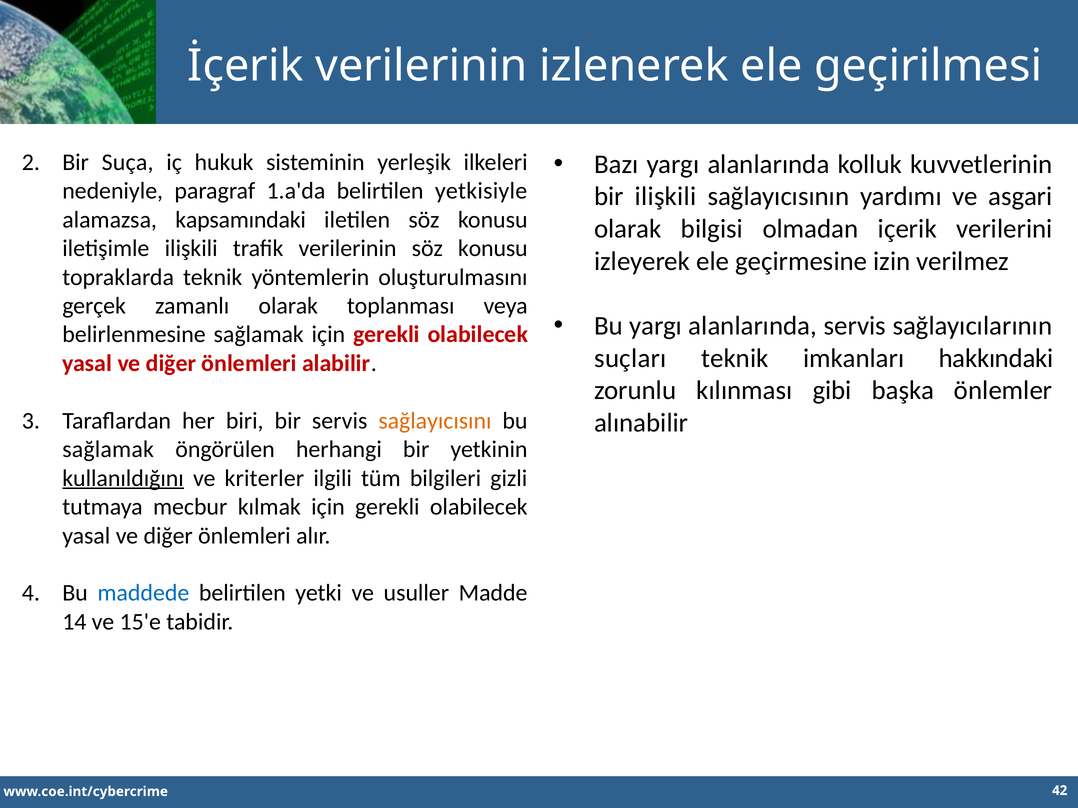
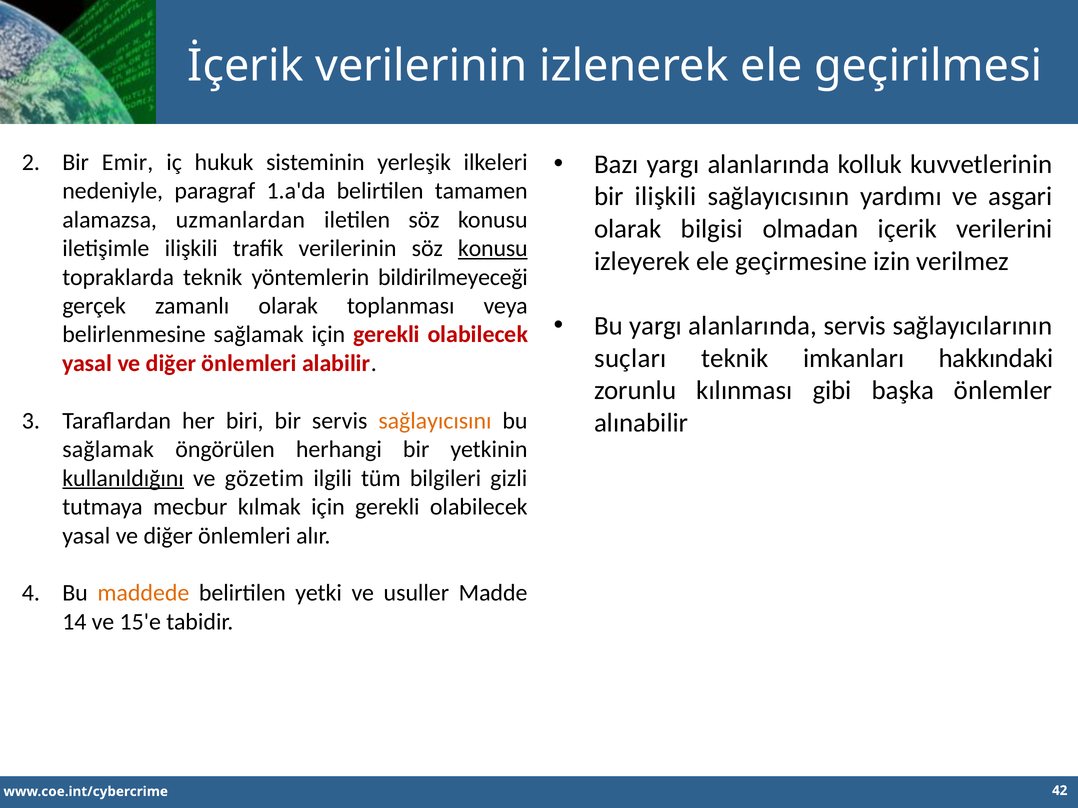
Suça: Suça -> Emir
yetkisiyle: yetkisiyle -> tamamen
kapsamındaki: kapsamındaki -> uzmanlardan
konusu at (493, 249) underline: none -> present
oluşturulmasını: oluşturulmasını -> bildirilmeyeceği
kriterler: kriterler -> gözetim
maddede colour: blue -> orange
